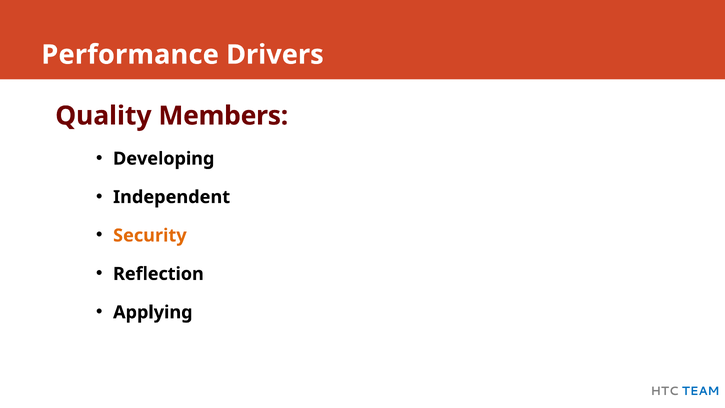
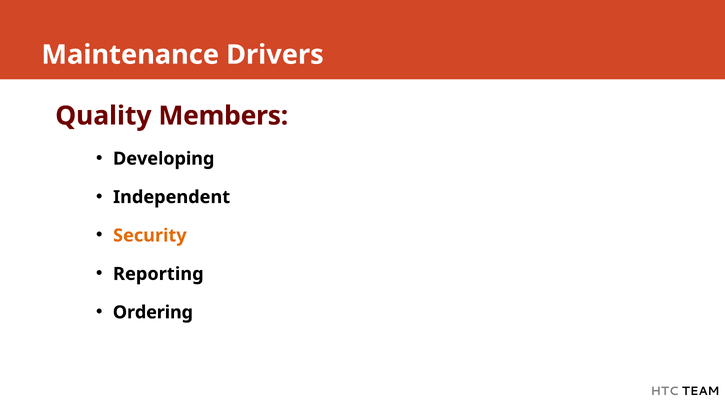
Performance: Performance -> Maintenance
Reflection: Reflection -> Reporting
Applying: Applying -> Ordering
TEAM colour: blue -> black
